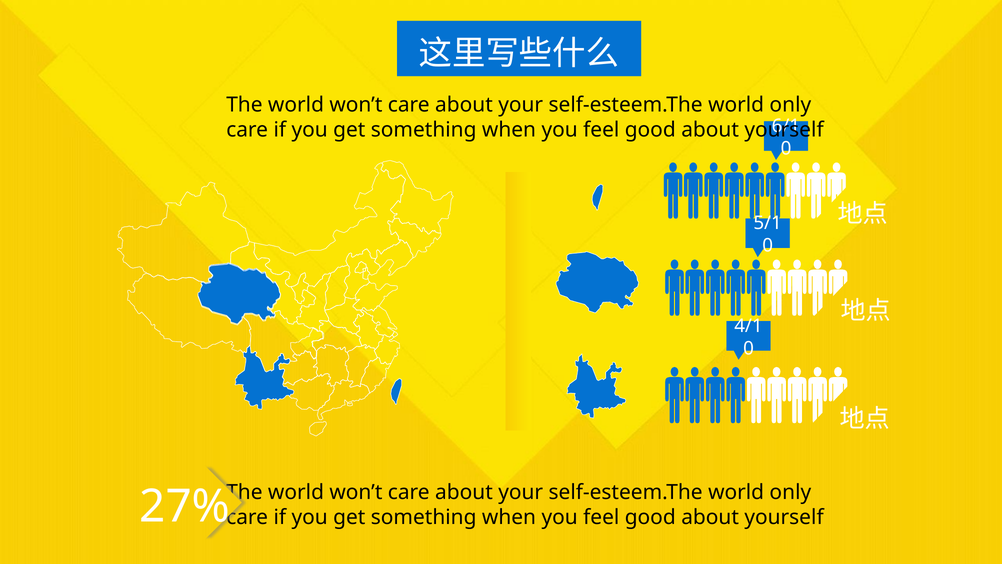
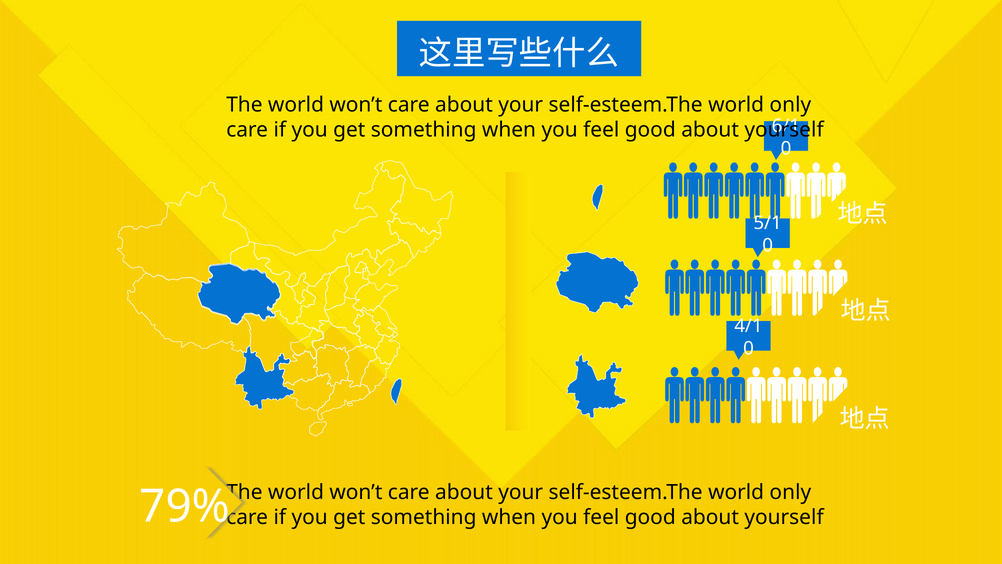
27%: 27% -> 79%
